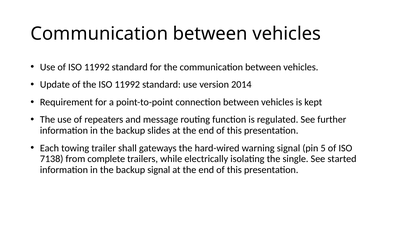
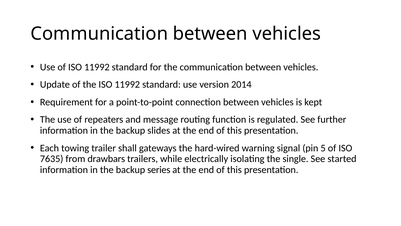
7138: 7138 -> 7635
complete: complete -> drawbars
backup signal: signal -> series
